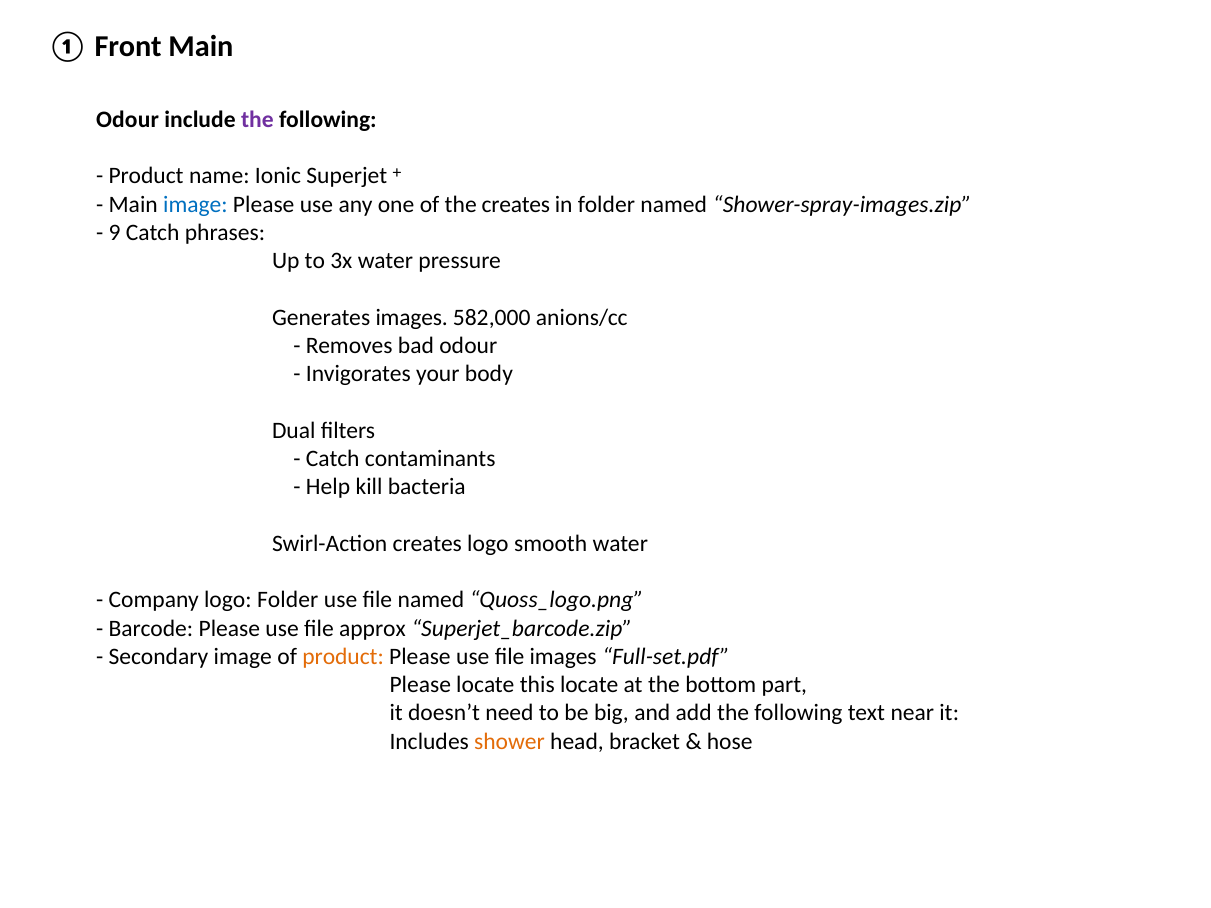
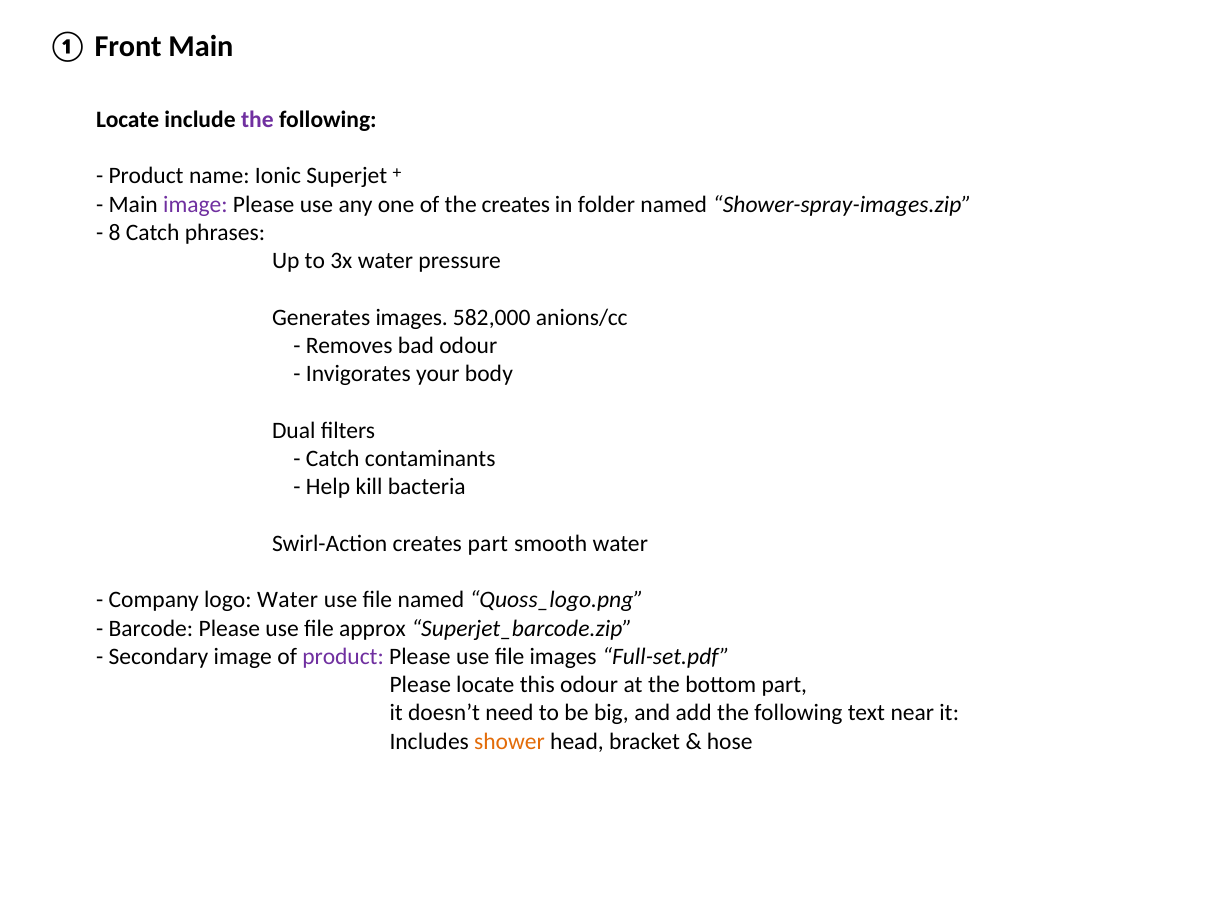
Odour at (127, 120): Odour -> Locate
image at (195, 204) colour: blue -> purple
9: 9 -> 8
creates logo: logo -> part
logo Folder: Folder -> Water
product at (343, 657) colour: orange -> purple
this locate: locate -> odour
